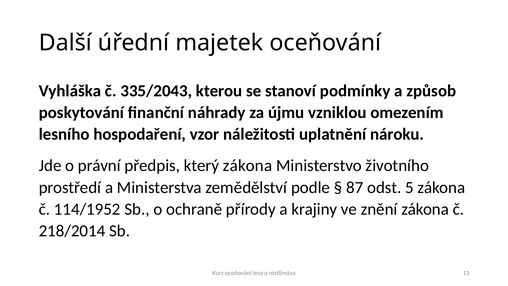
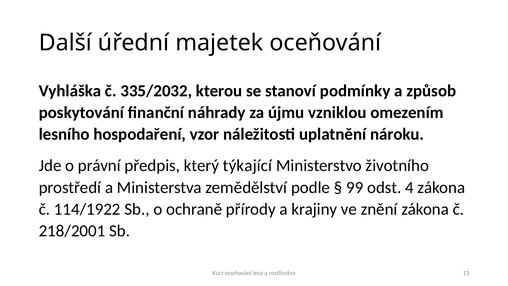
335/2043: 335/2043 -> 335/2032
který zákona: zákona -> týkající
87: 87 -> 99
5: 5 -> 4
114/1952: 114/1952 -> 114/1922
218/2014: 218/2014 -> 218/2001
